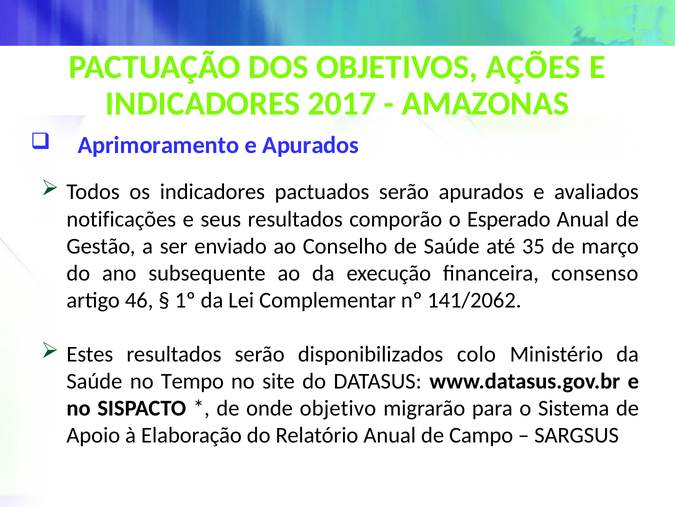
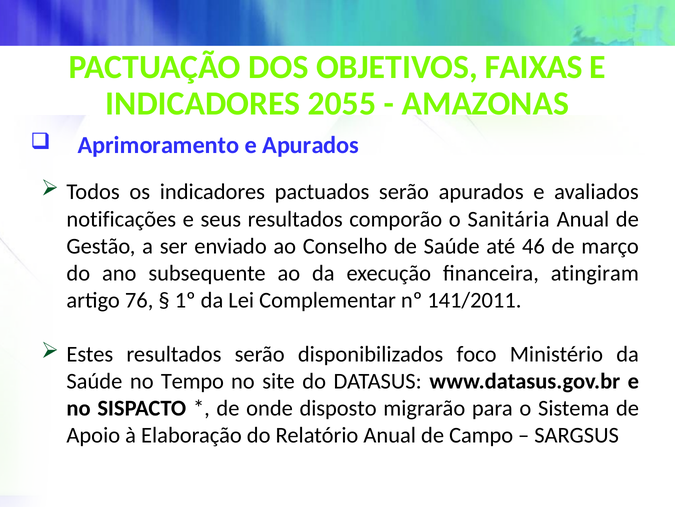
AÇÕES: AÇÕES -> FAIXAS
2017: 2017 -> 2055
Esperado: Esperado -> Sanitária
35: 35 -> 46
consenso: consenso -> atingiram
46: 46 -> 76
141/2062: 141/2062 -> 141/2011
colo: colo -> foco
objetivo: objetivo -> disposto
